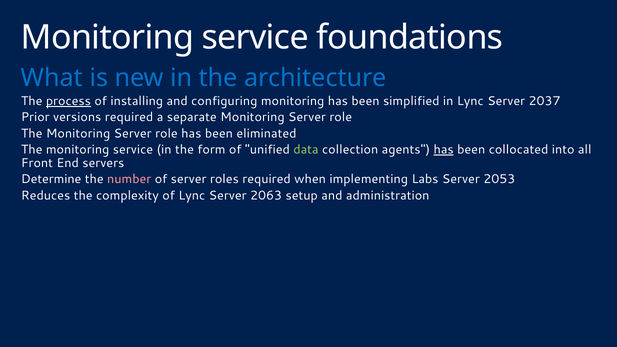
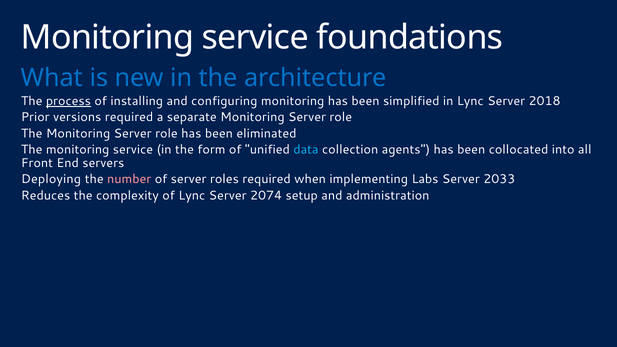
2037: 2037 -> 2018
data colour: light green -> light blue
has at (444, 150) underline: present -> none
Determine: Determine -> Deploying
2053: 2053 -> 2033
2063: 2063 -> 2074
